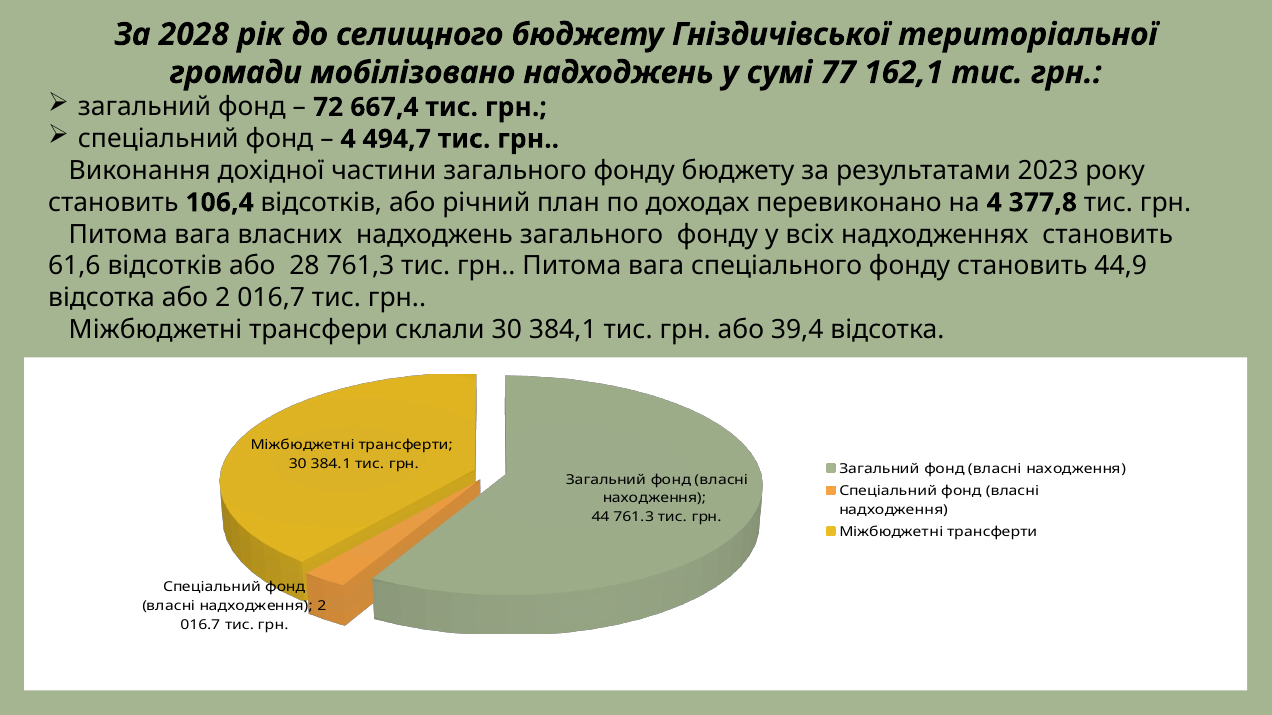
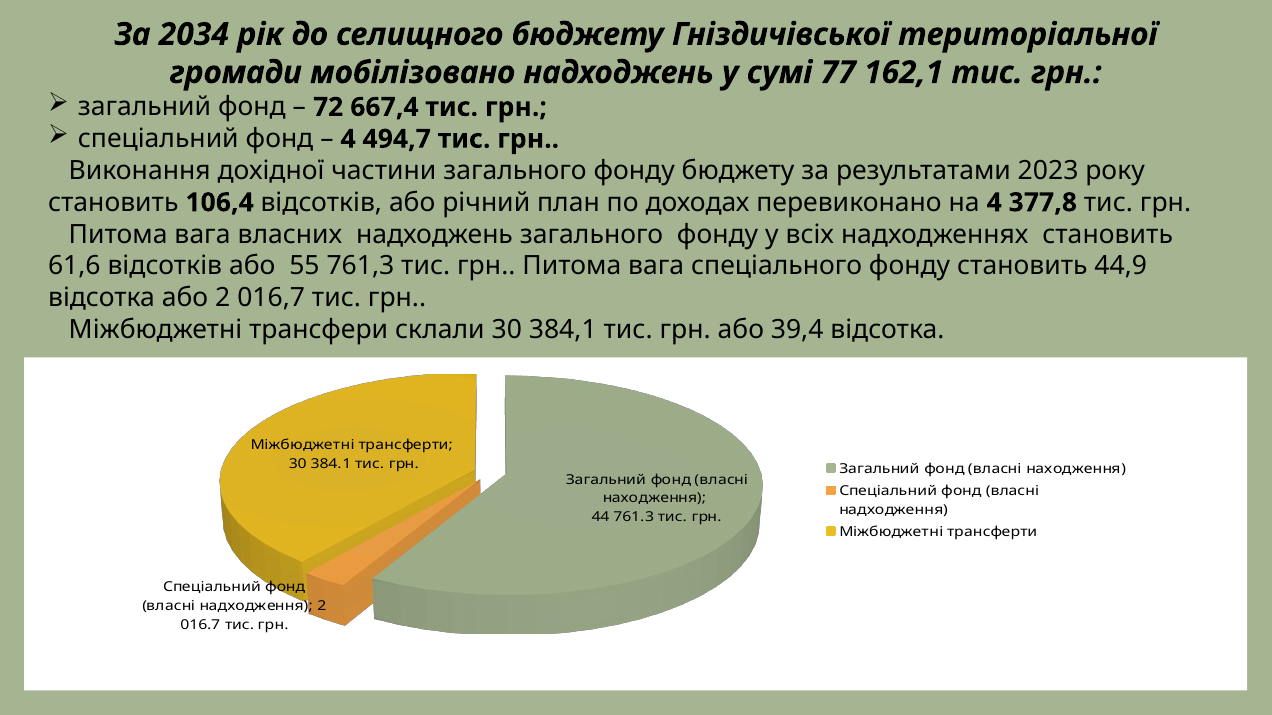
2028: 2028 -> 2034
28: 28 -> 55
